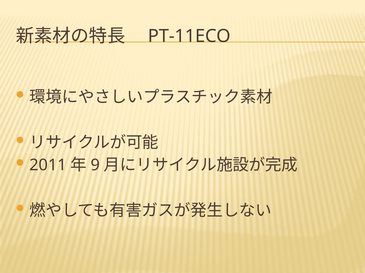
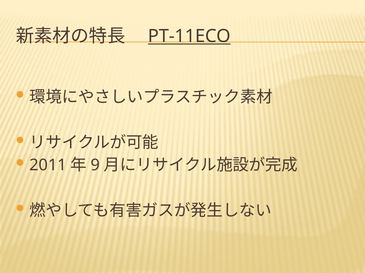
PT-11ECO underline: none -> present
